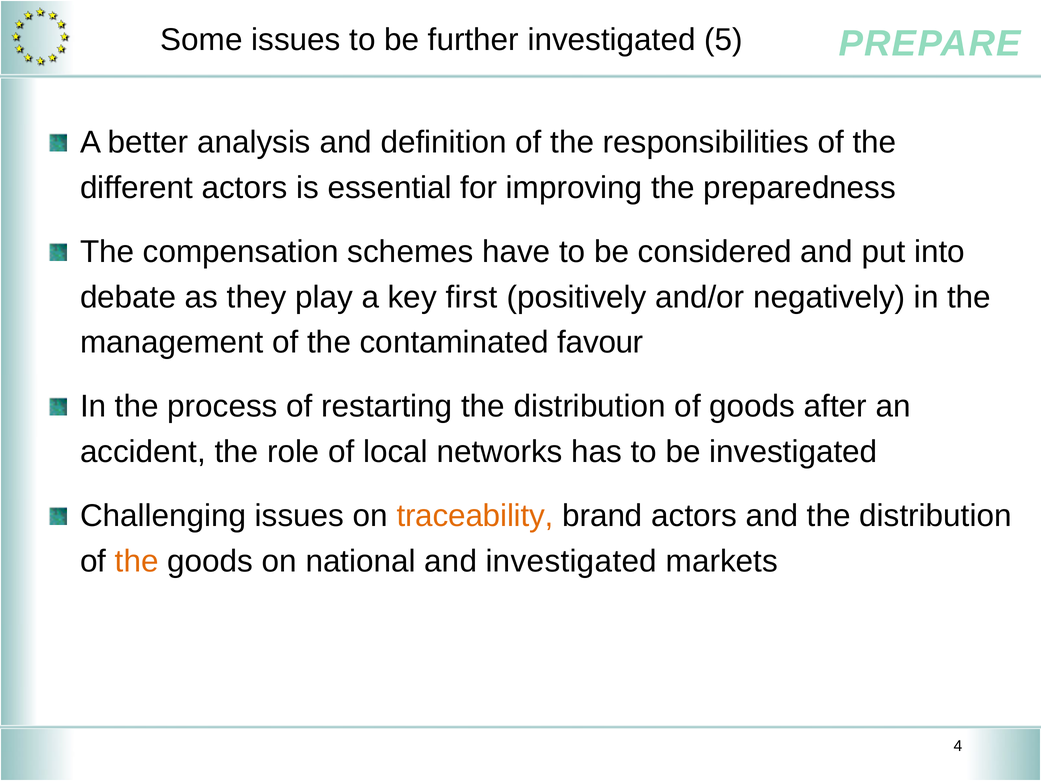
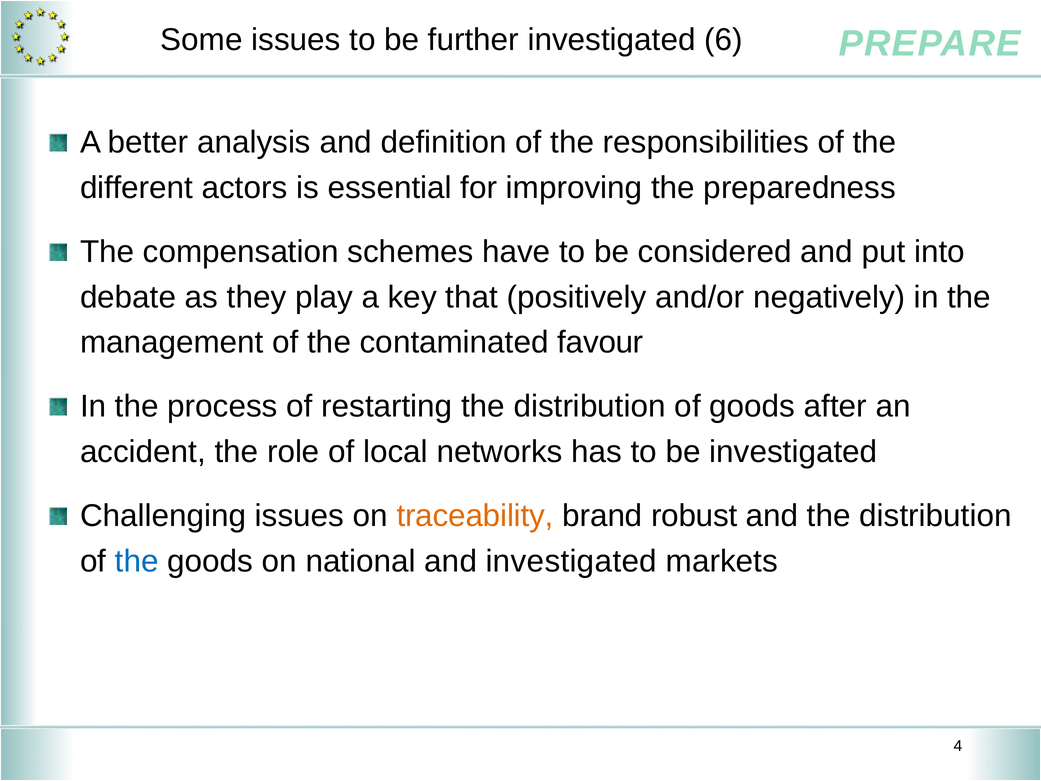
5: 5 -> 6
first: first -> that
brand actors: actors -> robust
the at (137, 561) colour: orange -> blue
